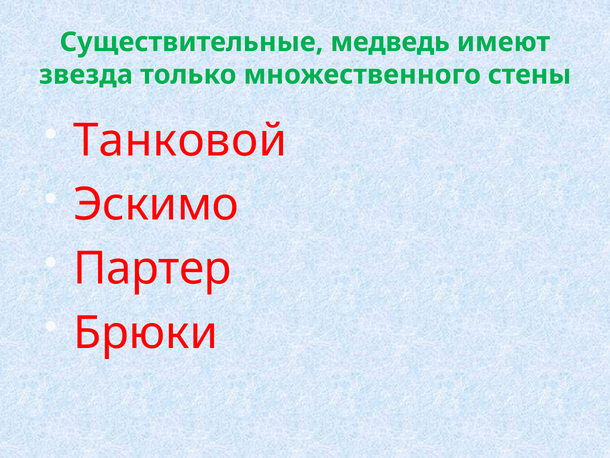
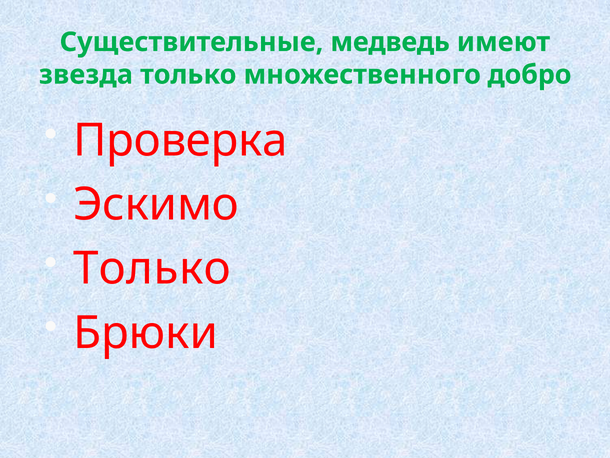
стены: стены -> добро
Танковой: Танковой -> Проверка
Партер at (152, 269): Партер -> Только
